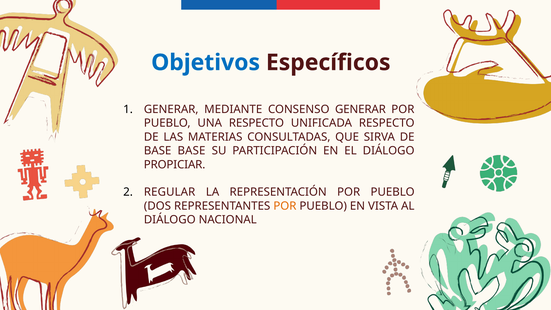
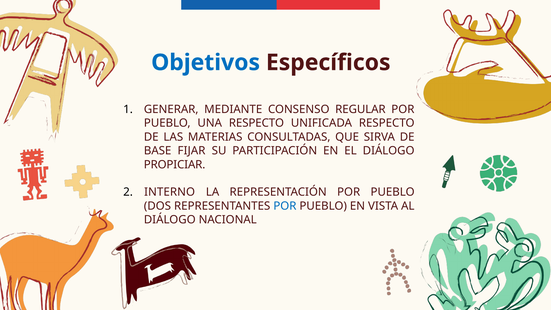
CONSENSO GENERAR: GENERAR -> REGULAR
BASE BASE: BASE -> FIJAR
REGULAR: REGULAR -> INTERNO
POR at (285, 206) colour: orange -> blue
